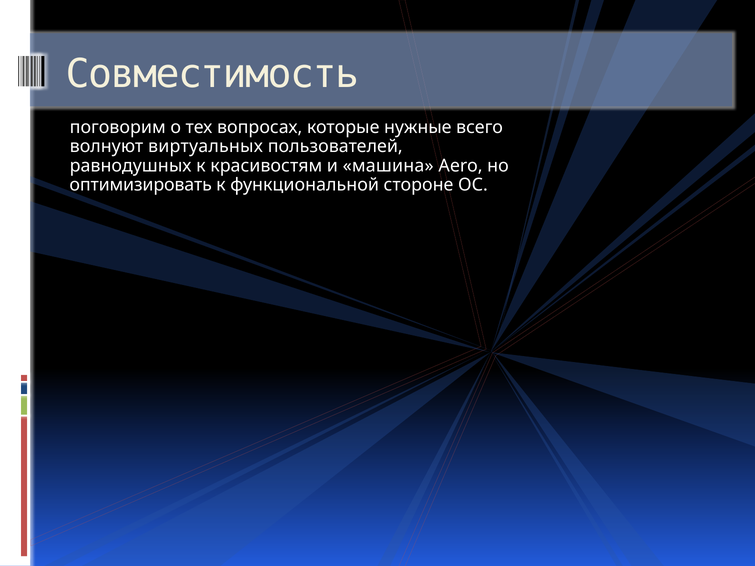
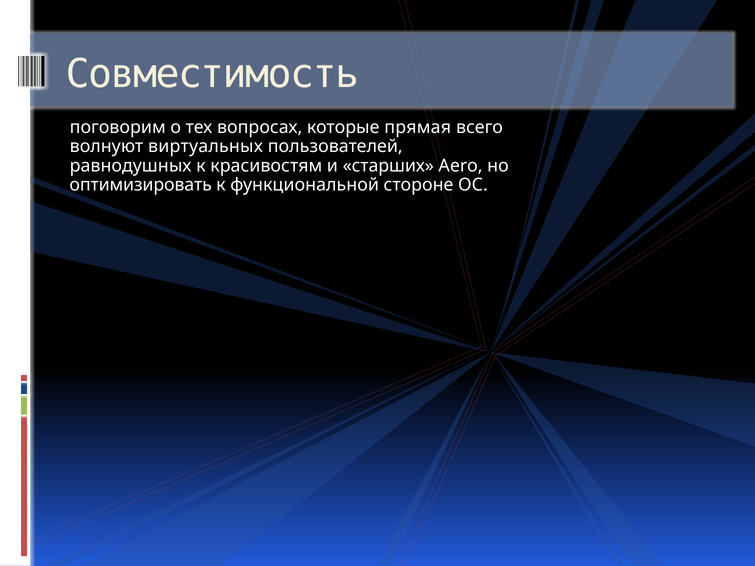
нужные: нужные -> прямая
машина: машина -> старших
